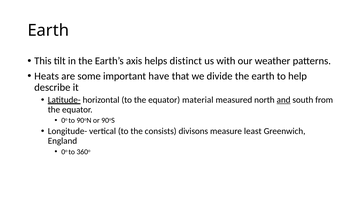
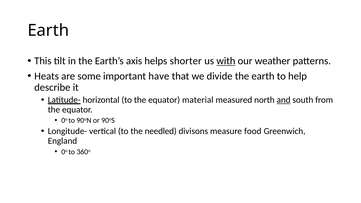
distinct: distinct -> shorter
with underline: none -> present
consists: consists -> needled
least: least -> food
